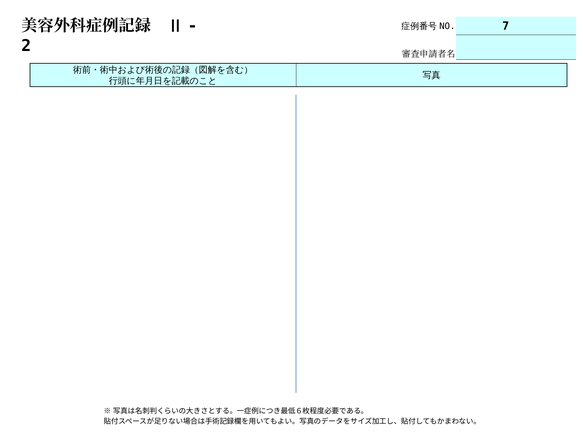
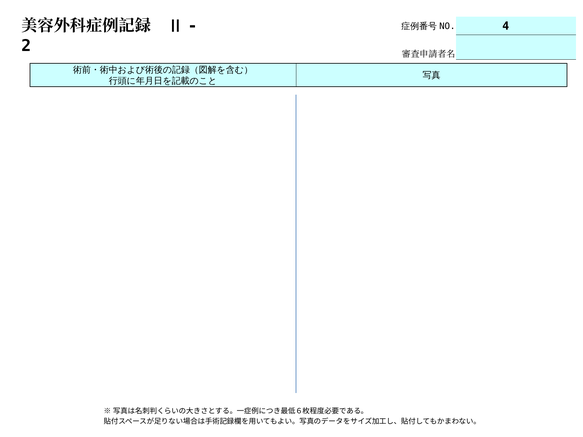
7: 7 -> 4
